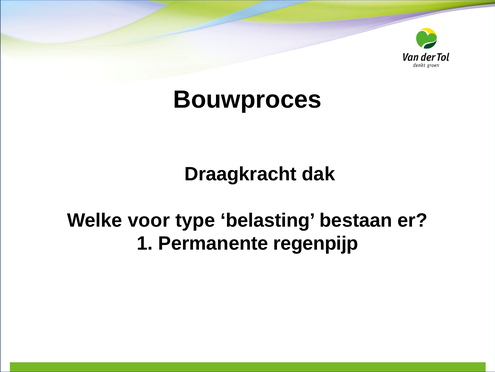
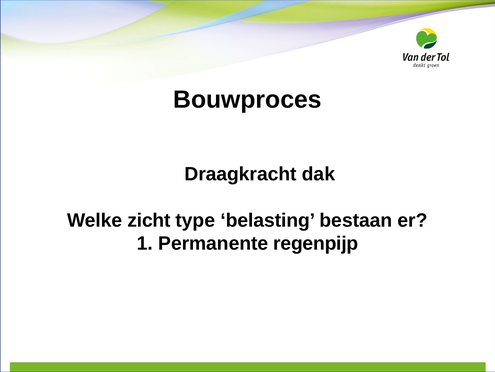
voor: voor -> zicht
